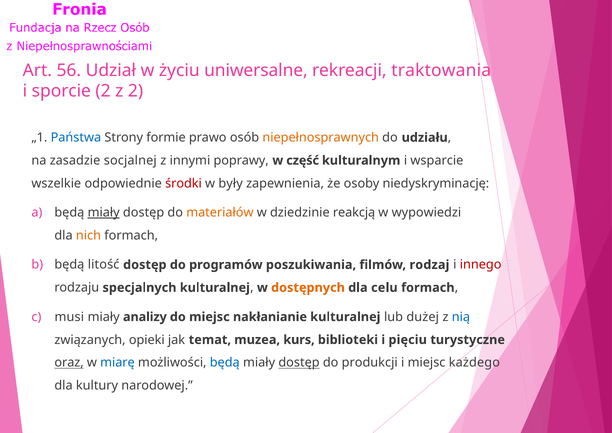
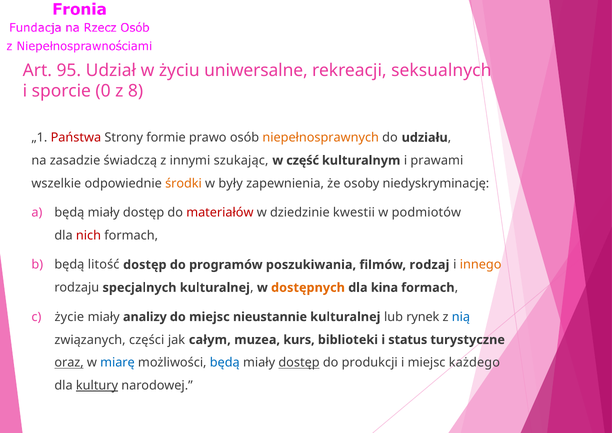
56: 56 -> 95
traktowania: traktowania -> seksualnych
sporcie 2: 2 -> 0
z 2: 2 -> 8
Państwa colour: blue -> red
socjalnej: socjalnej -> świadczą
poprawy: poprawy -> szukając
wsparcie: wsparcie -> prawami
środki colour: red -> orange
miały at (104, 212) underline: present -> none
materiałów colour: orange -> red
reakcją: reakcją -> kwestii
wypowiedzi: wypowiedzi -> podmiotów
nich colour: orange -> red
innego colour: red -> orange
celu: celu -> kina
musi: musi -> życie
nakłanianie: nakłanianie -> nieustannie
dużej: dużej -> rynek
opieki: opieki -> części
temat: temat -> całym
pięciu: pięciu -> status
kultury underline: none -> present
